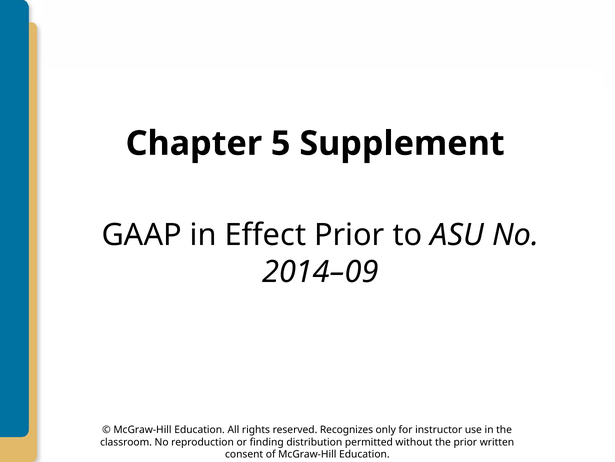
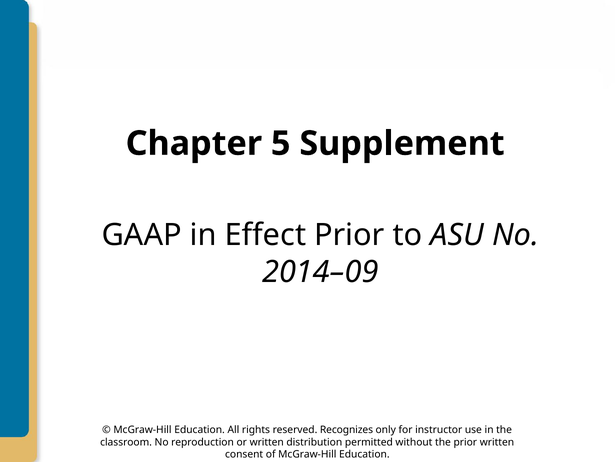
or finding: finding -> written
